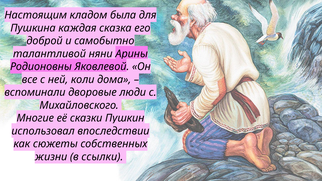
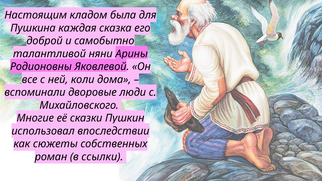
жизни: жизни -> роман
